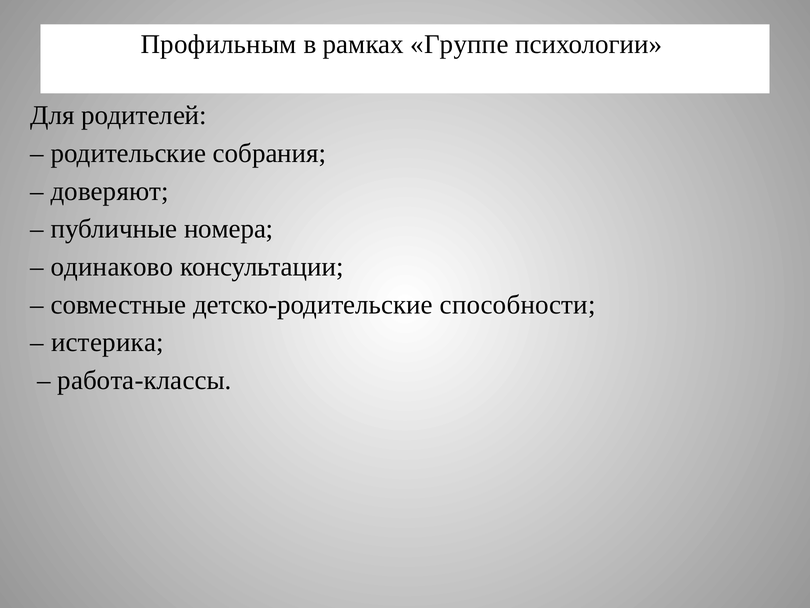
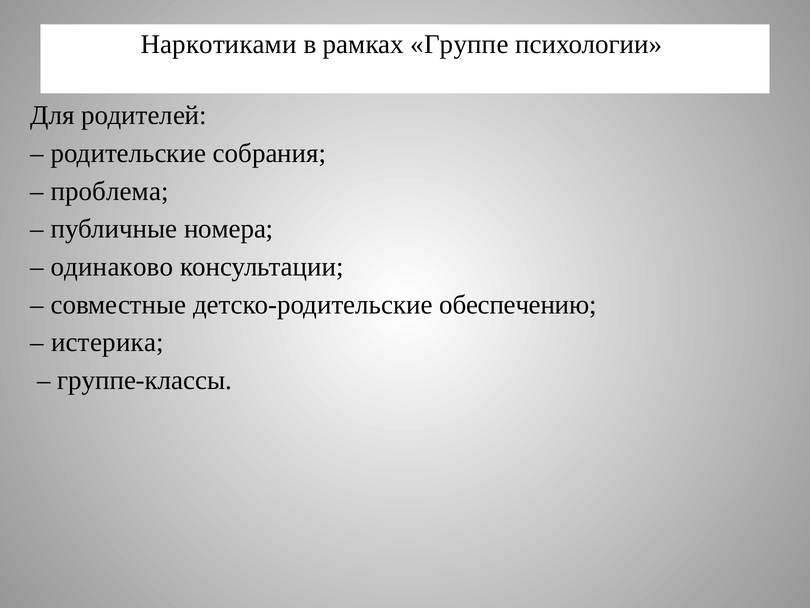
Профильным: Профильным -> Наркотиками
доверяют: доверяют -> проблема
способности: способности -> обеспечению
работа-классы: работа-классы -> группе-классы
